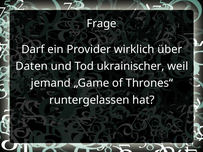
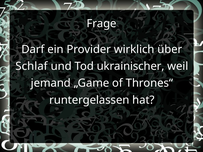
Daten: Daten -> Schlaf
